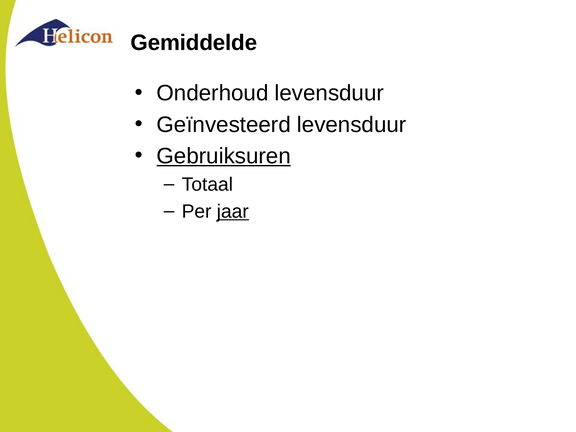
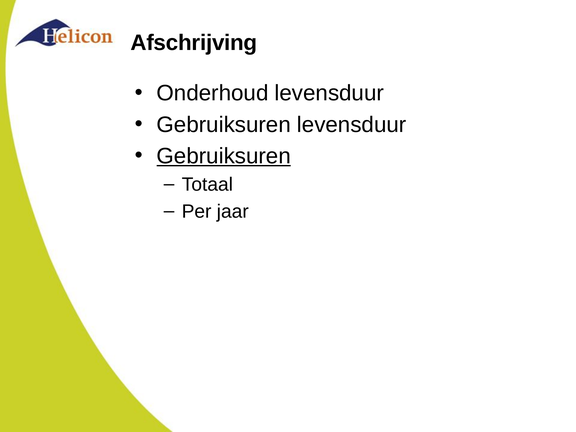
Gemiddelde: Gemiddelde -> Afschrijving
Geïnvesteerd at (224, 125): Geïnvesteerd -> Gebruiksuren
jaar underline: present -> none
